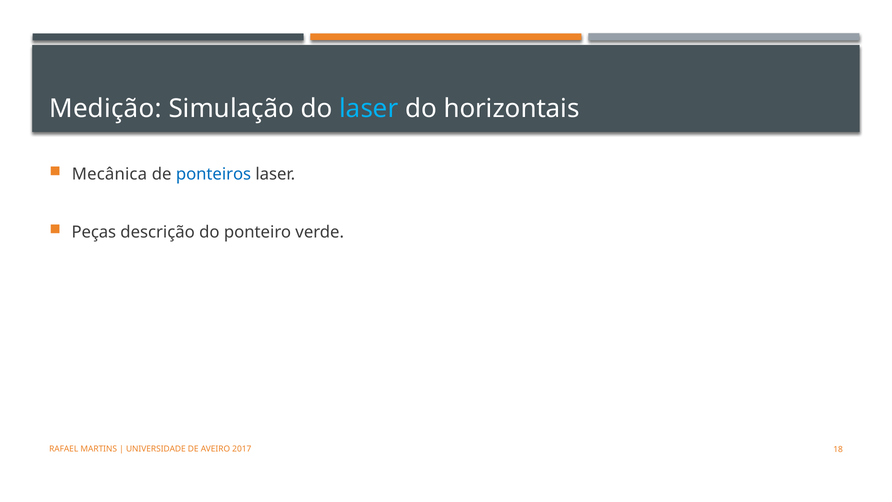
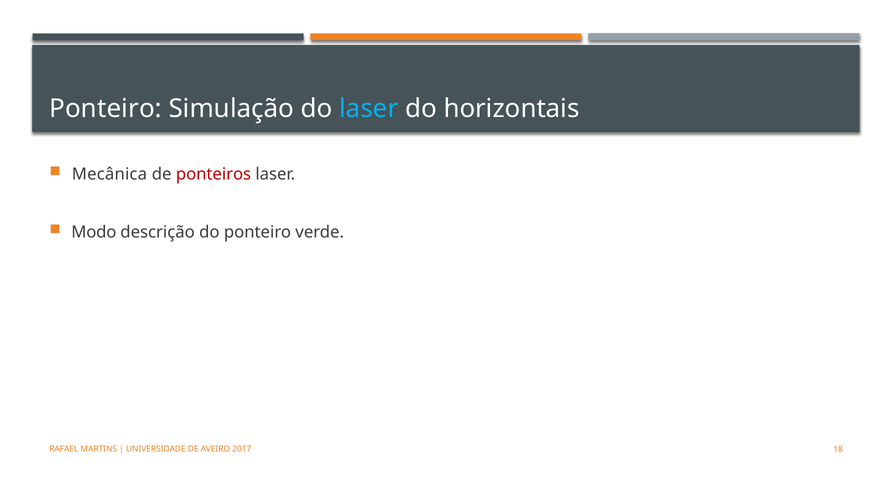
Medição at (105, 108): Medição -> Ponteiro
ponteiros colour: blue -> red
Peças: Peças -> Modo
